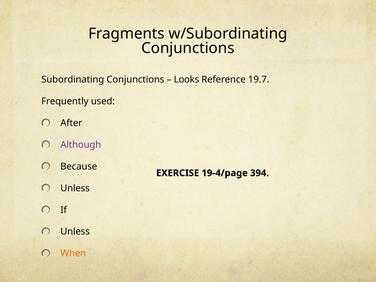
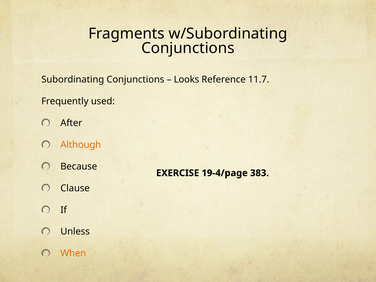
19.7: 19.7 -> 11.7
Although colour: purple -> orange
394: 394 -> 383
Unless at (75, 188): Unless -> Clause
